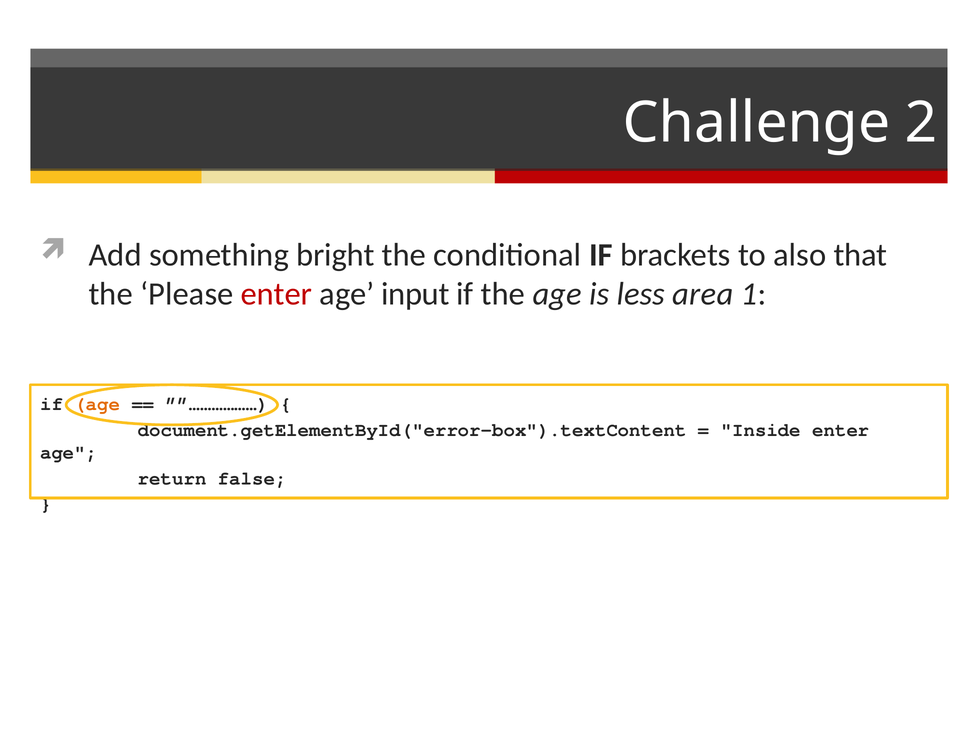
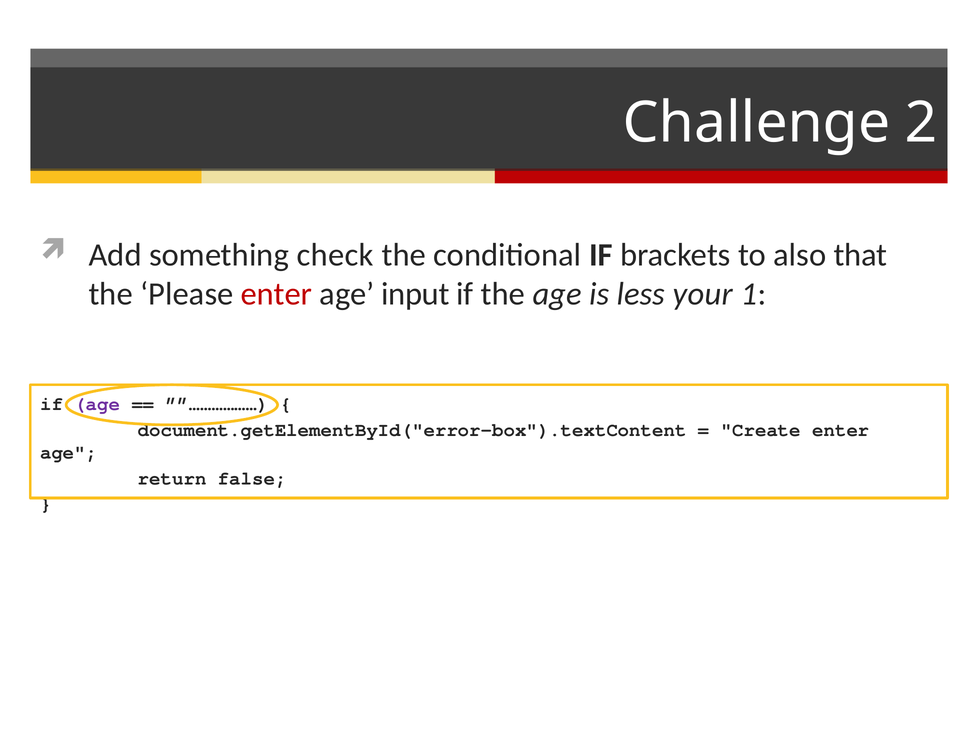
bright: bright -> check
area: area -> your
age at (97, 404) colour: orange -> purple
Inside: Inside -> Create
